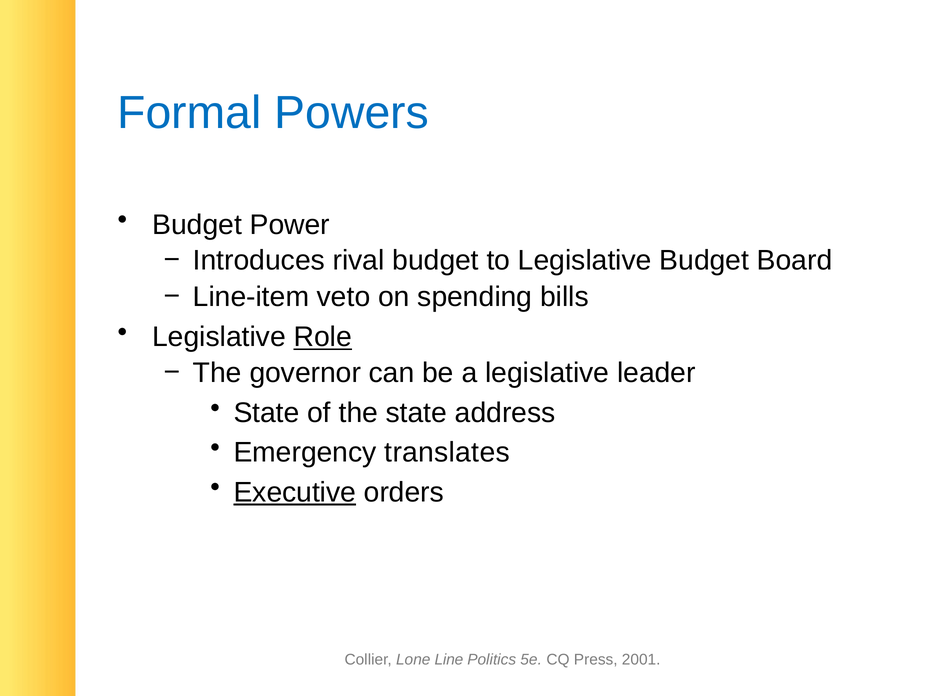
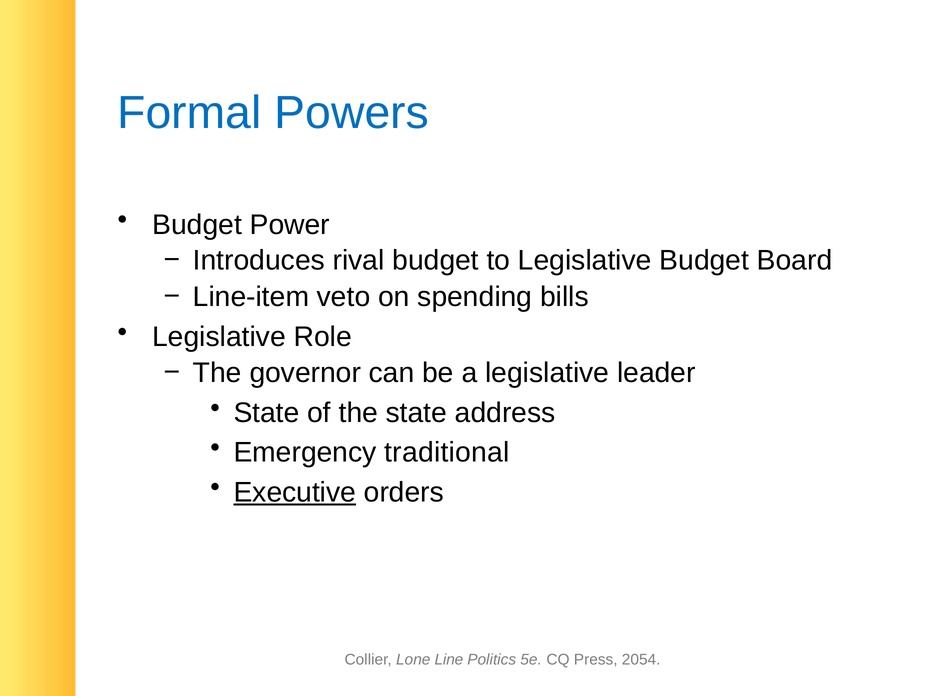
Role underline: present -> none
translates: translates -> traditional
2001: 2001 -> 2054
